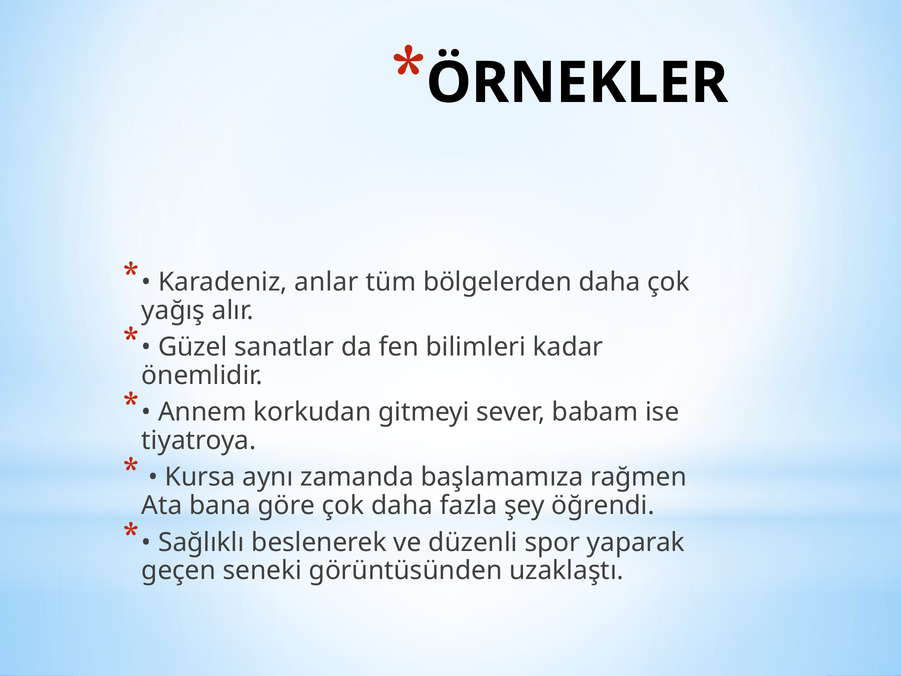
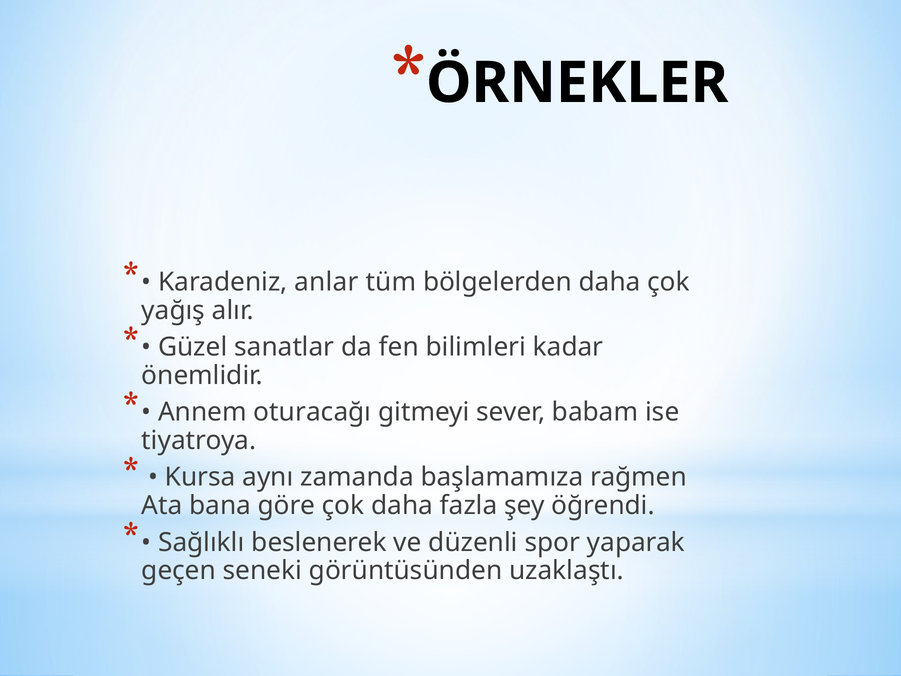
korkudan: korkudan -> oturacağı
